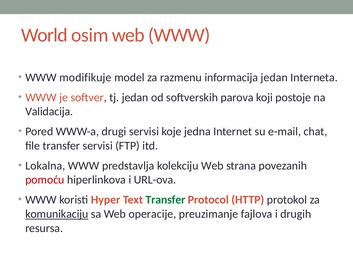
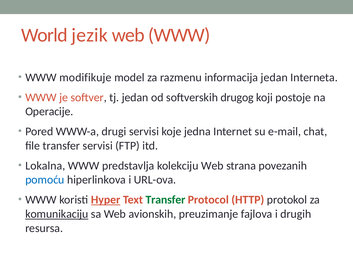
osim: osim -> jezik
parova: parova -> drugog
Validacija: Validacija -> Operacije
pomoću colour: red -> blue
Hyper underline: none -> present
operacije: operacije -> avionskih
